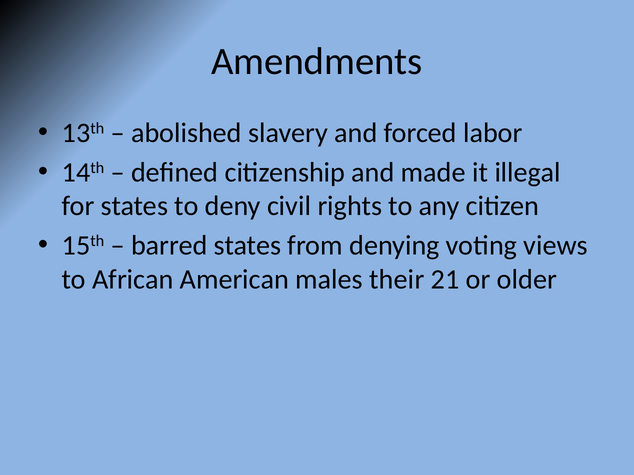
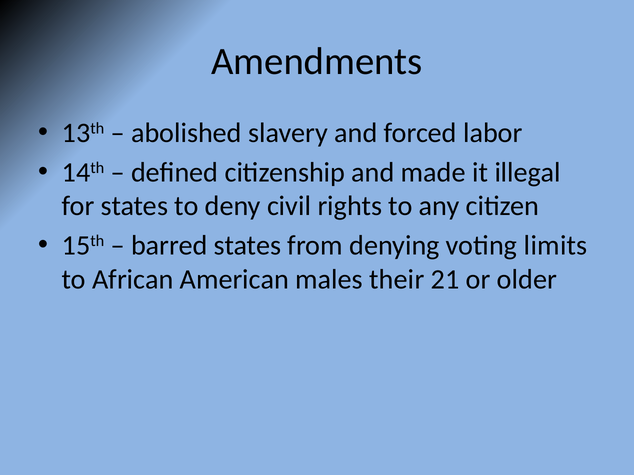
views: views -> limits
